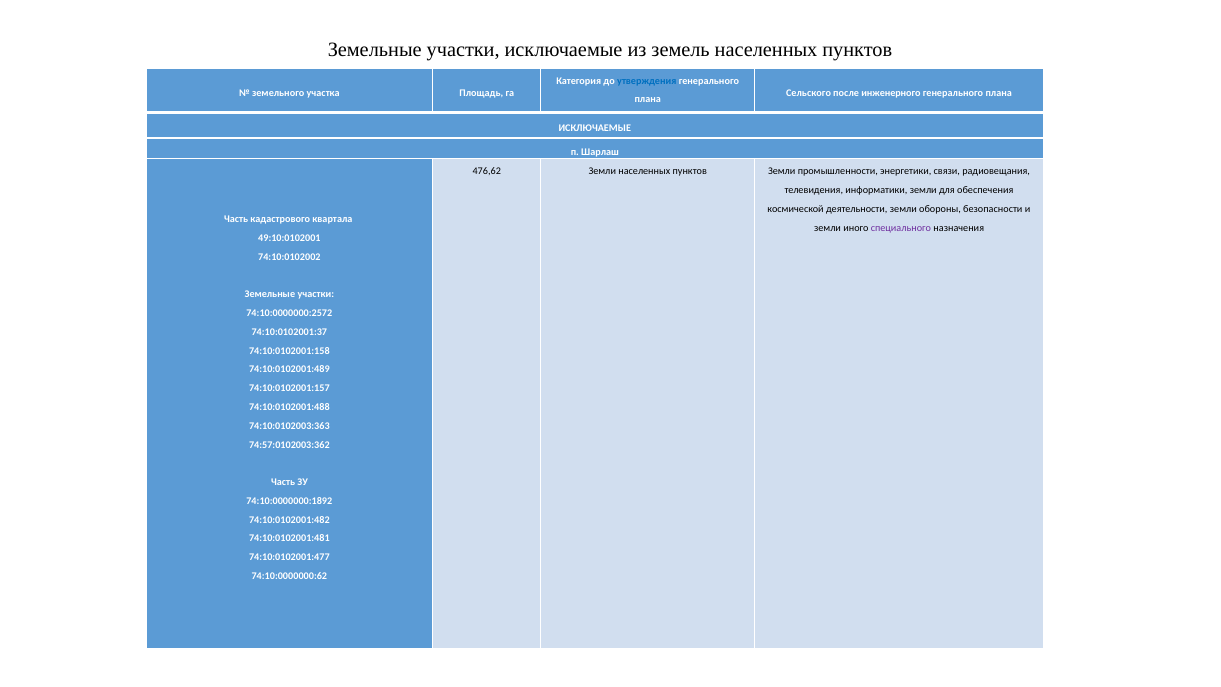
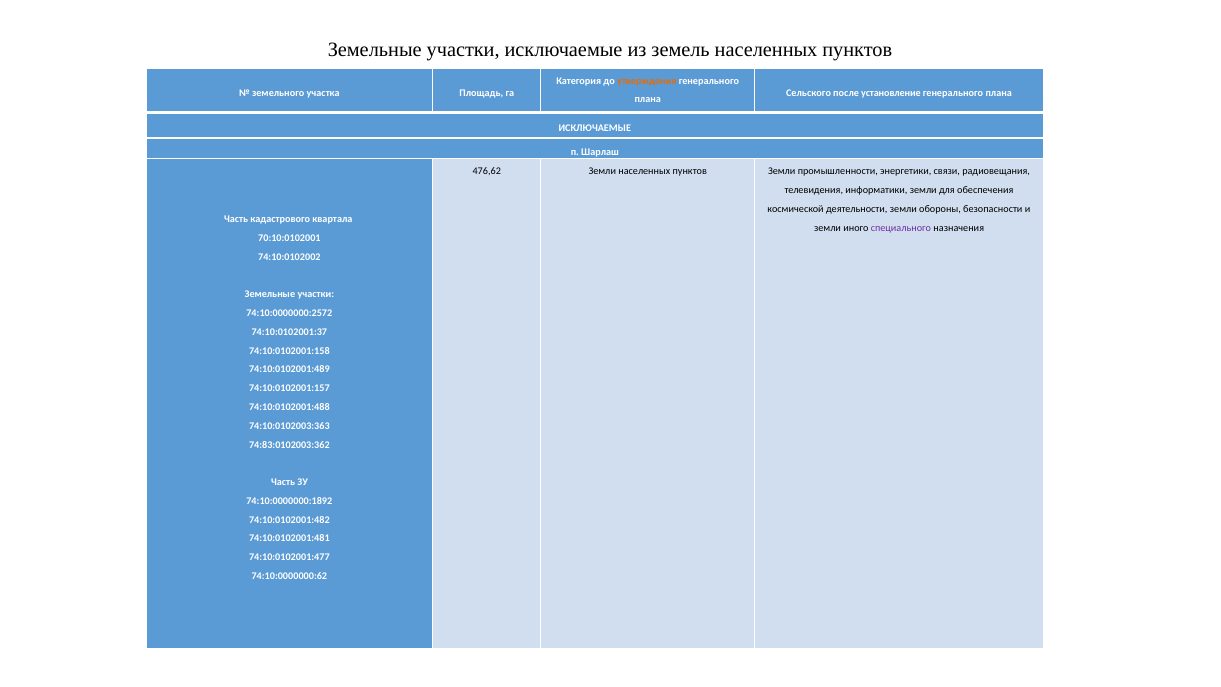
утверждения colour: blue -> orange
инженерного: инженерного -> установление
49:10:0102001: 49:10:0102001 -> 70:10:0102001
74:57:0102003:362: 74:57:0102003:362 -> 74:83:0102003:362
